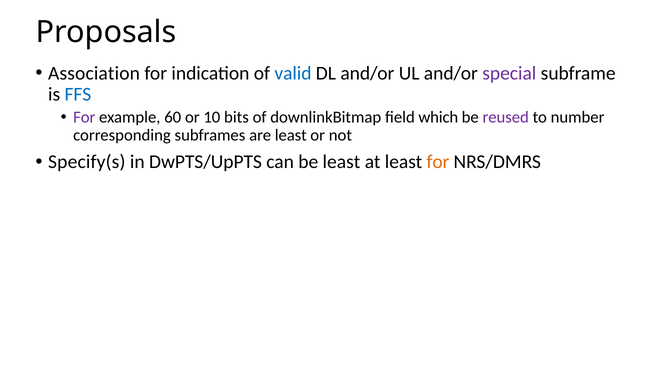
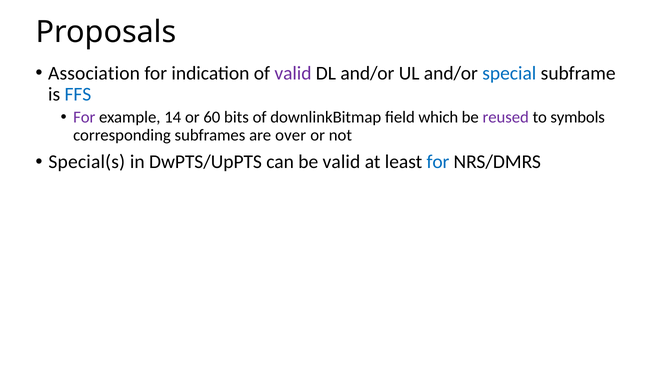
valid at (293, 73) colour: blue -> purple
special colour: purple -> blue
60: 60 -> 14
10: 10 -> 60
number: number -> symbols
are least: least -> over
Specify(s: Specify(s -> Special(s
be least: least -> valid
for at (438, 162) colour: orange -> blue
